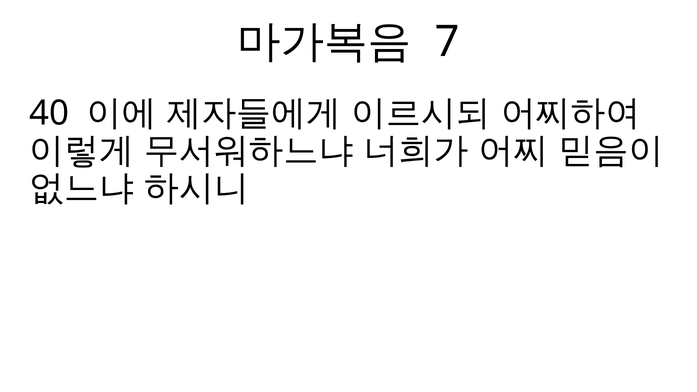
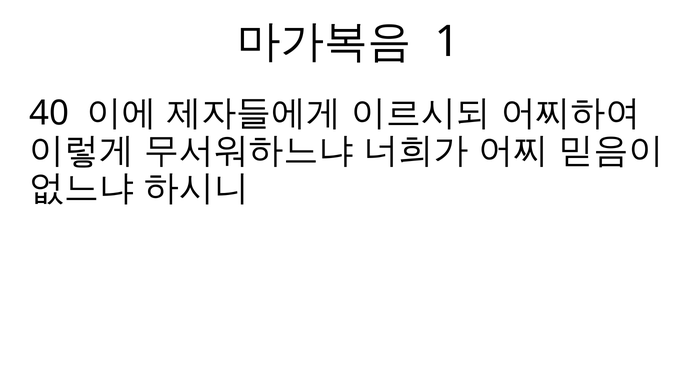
7: 7 -> 1
